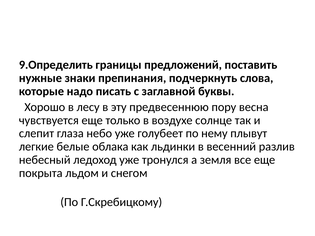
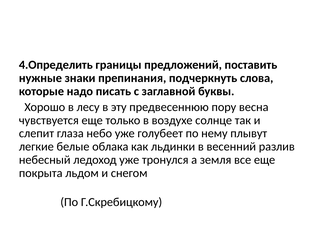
9.Определить: 9.Определить -> 4.Определить
